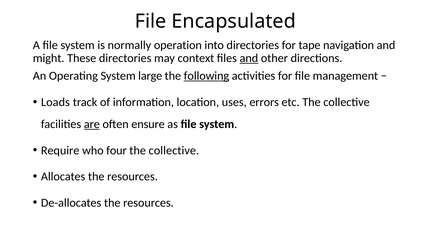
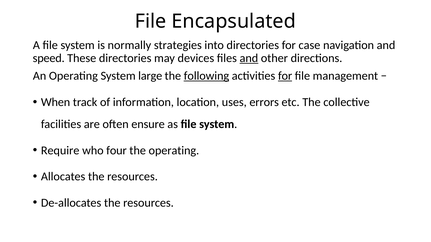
operation: operation -> strategies
tape: tape -> case
might: might -> speed
context: context -> devices
for at (285, 76) underline: none -> present
Loads: Loads -> When
are underline: present -> none
collective at (174, 151): collective -> operating
